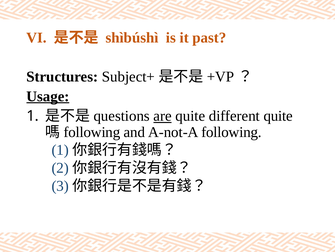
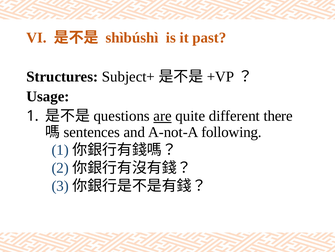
Usage underline: present -> none
different quite: quite -> there
following at (92, 132): following -> sentences
